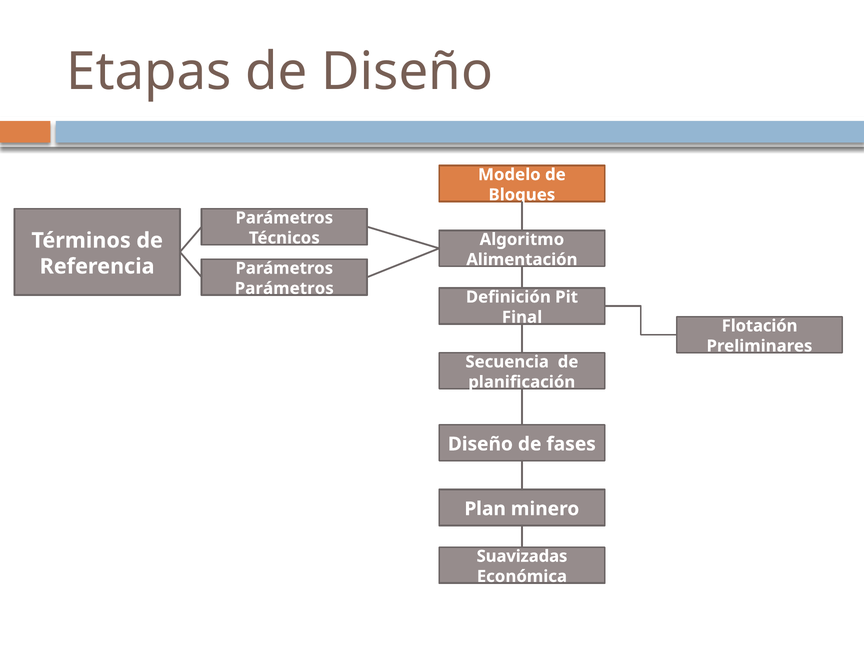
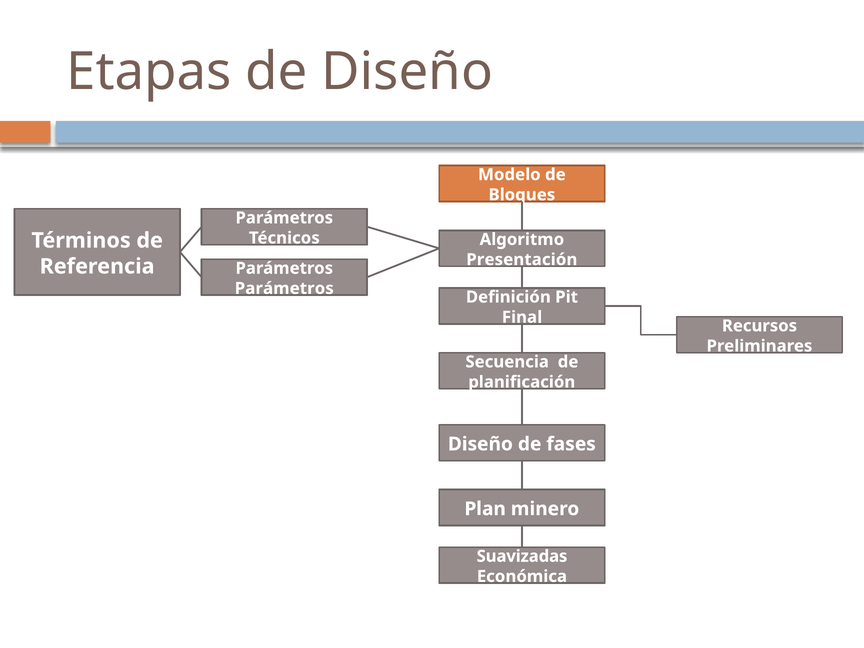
Alimentación: Alimentación -> Presentación
Flotación: Flotación -> Recursos
